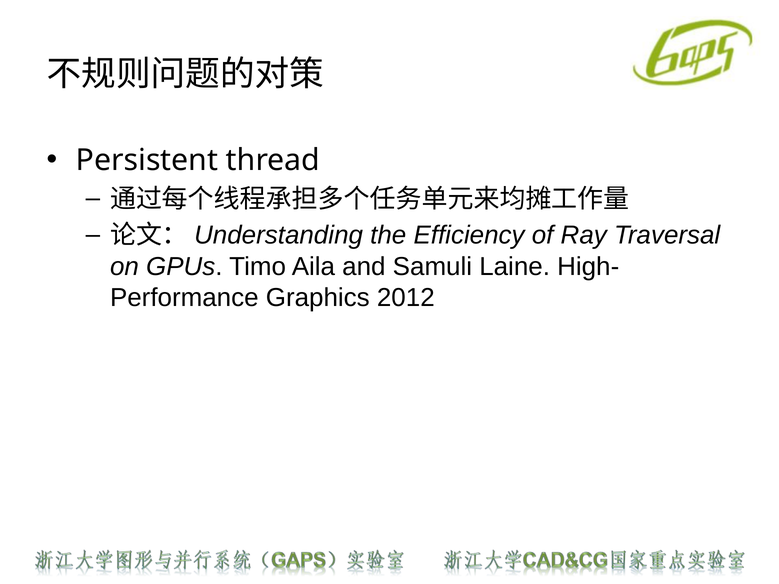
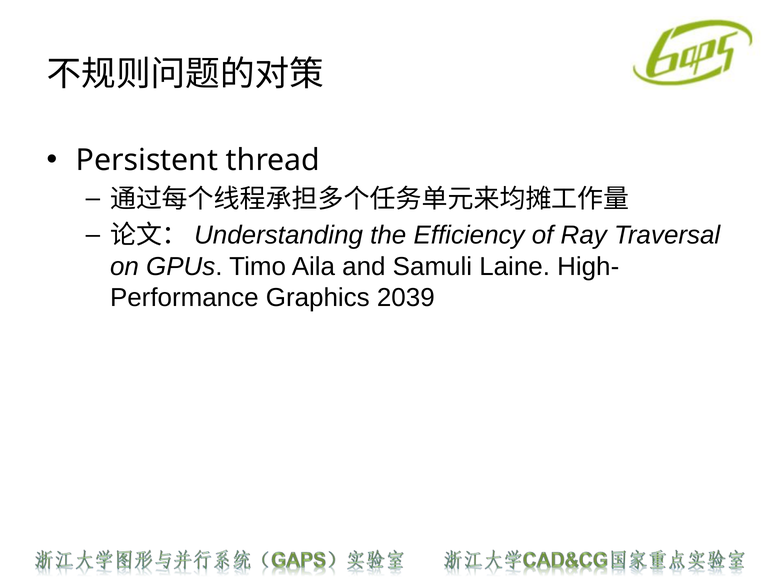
2012: 2012 -> 2039
